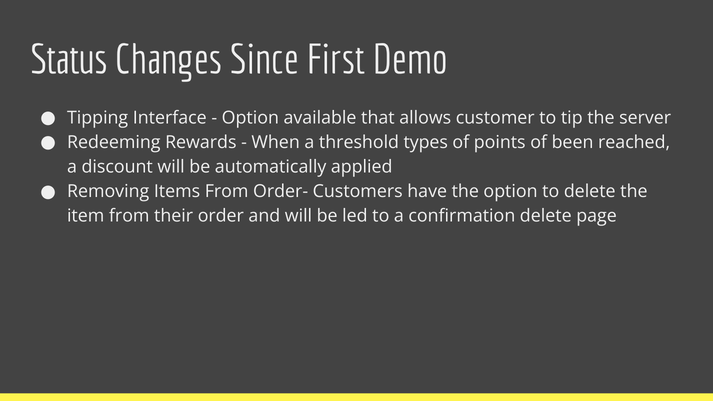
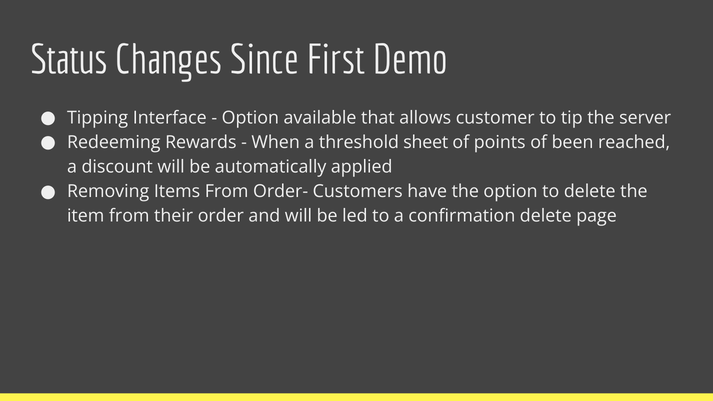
types: types -> sheet
